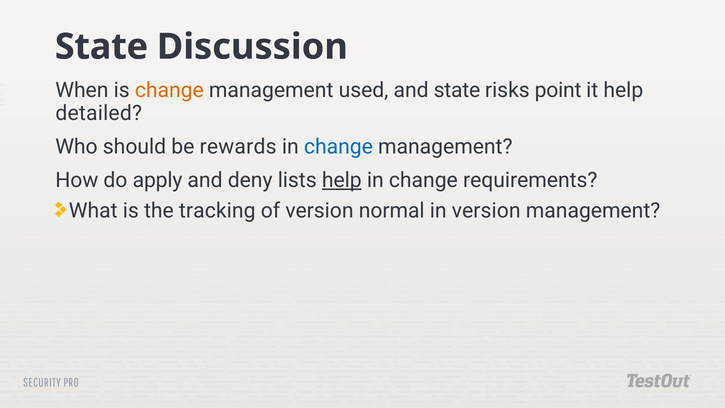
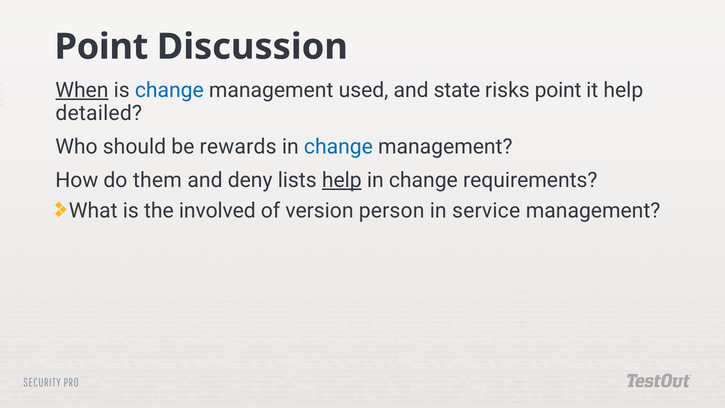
State at (101, 47): State -> Point
When underline: none -> present
change at (169, 90) colour: orange -> blue
apply: apply -> them
tracking: tracking -> involved
normal: normal -> person
in version: version -> service
